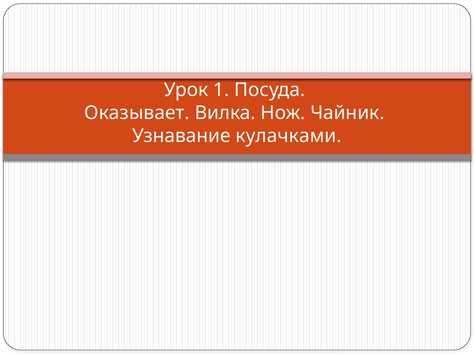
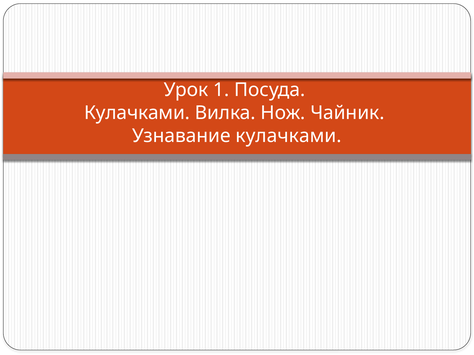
Оказывает at (137, 113): Оказывает -> Кулачками
